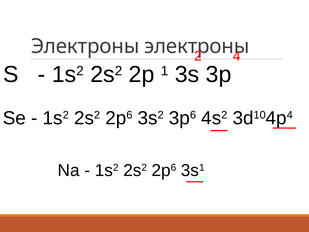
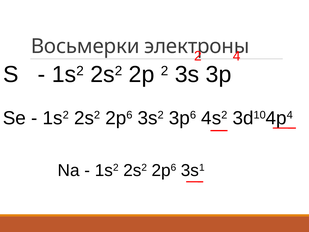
Электроны at (85, 46): Электроны -> Восьмерки
2p 1: 1 -> 2
